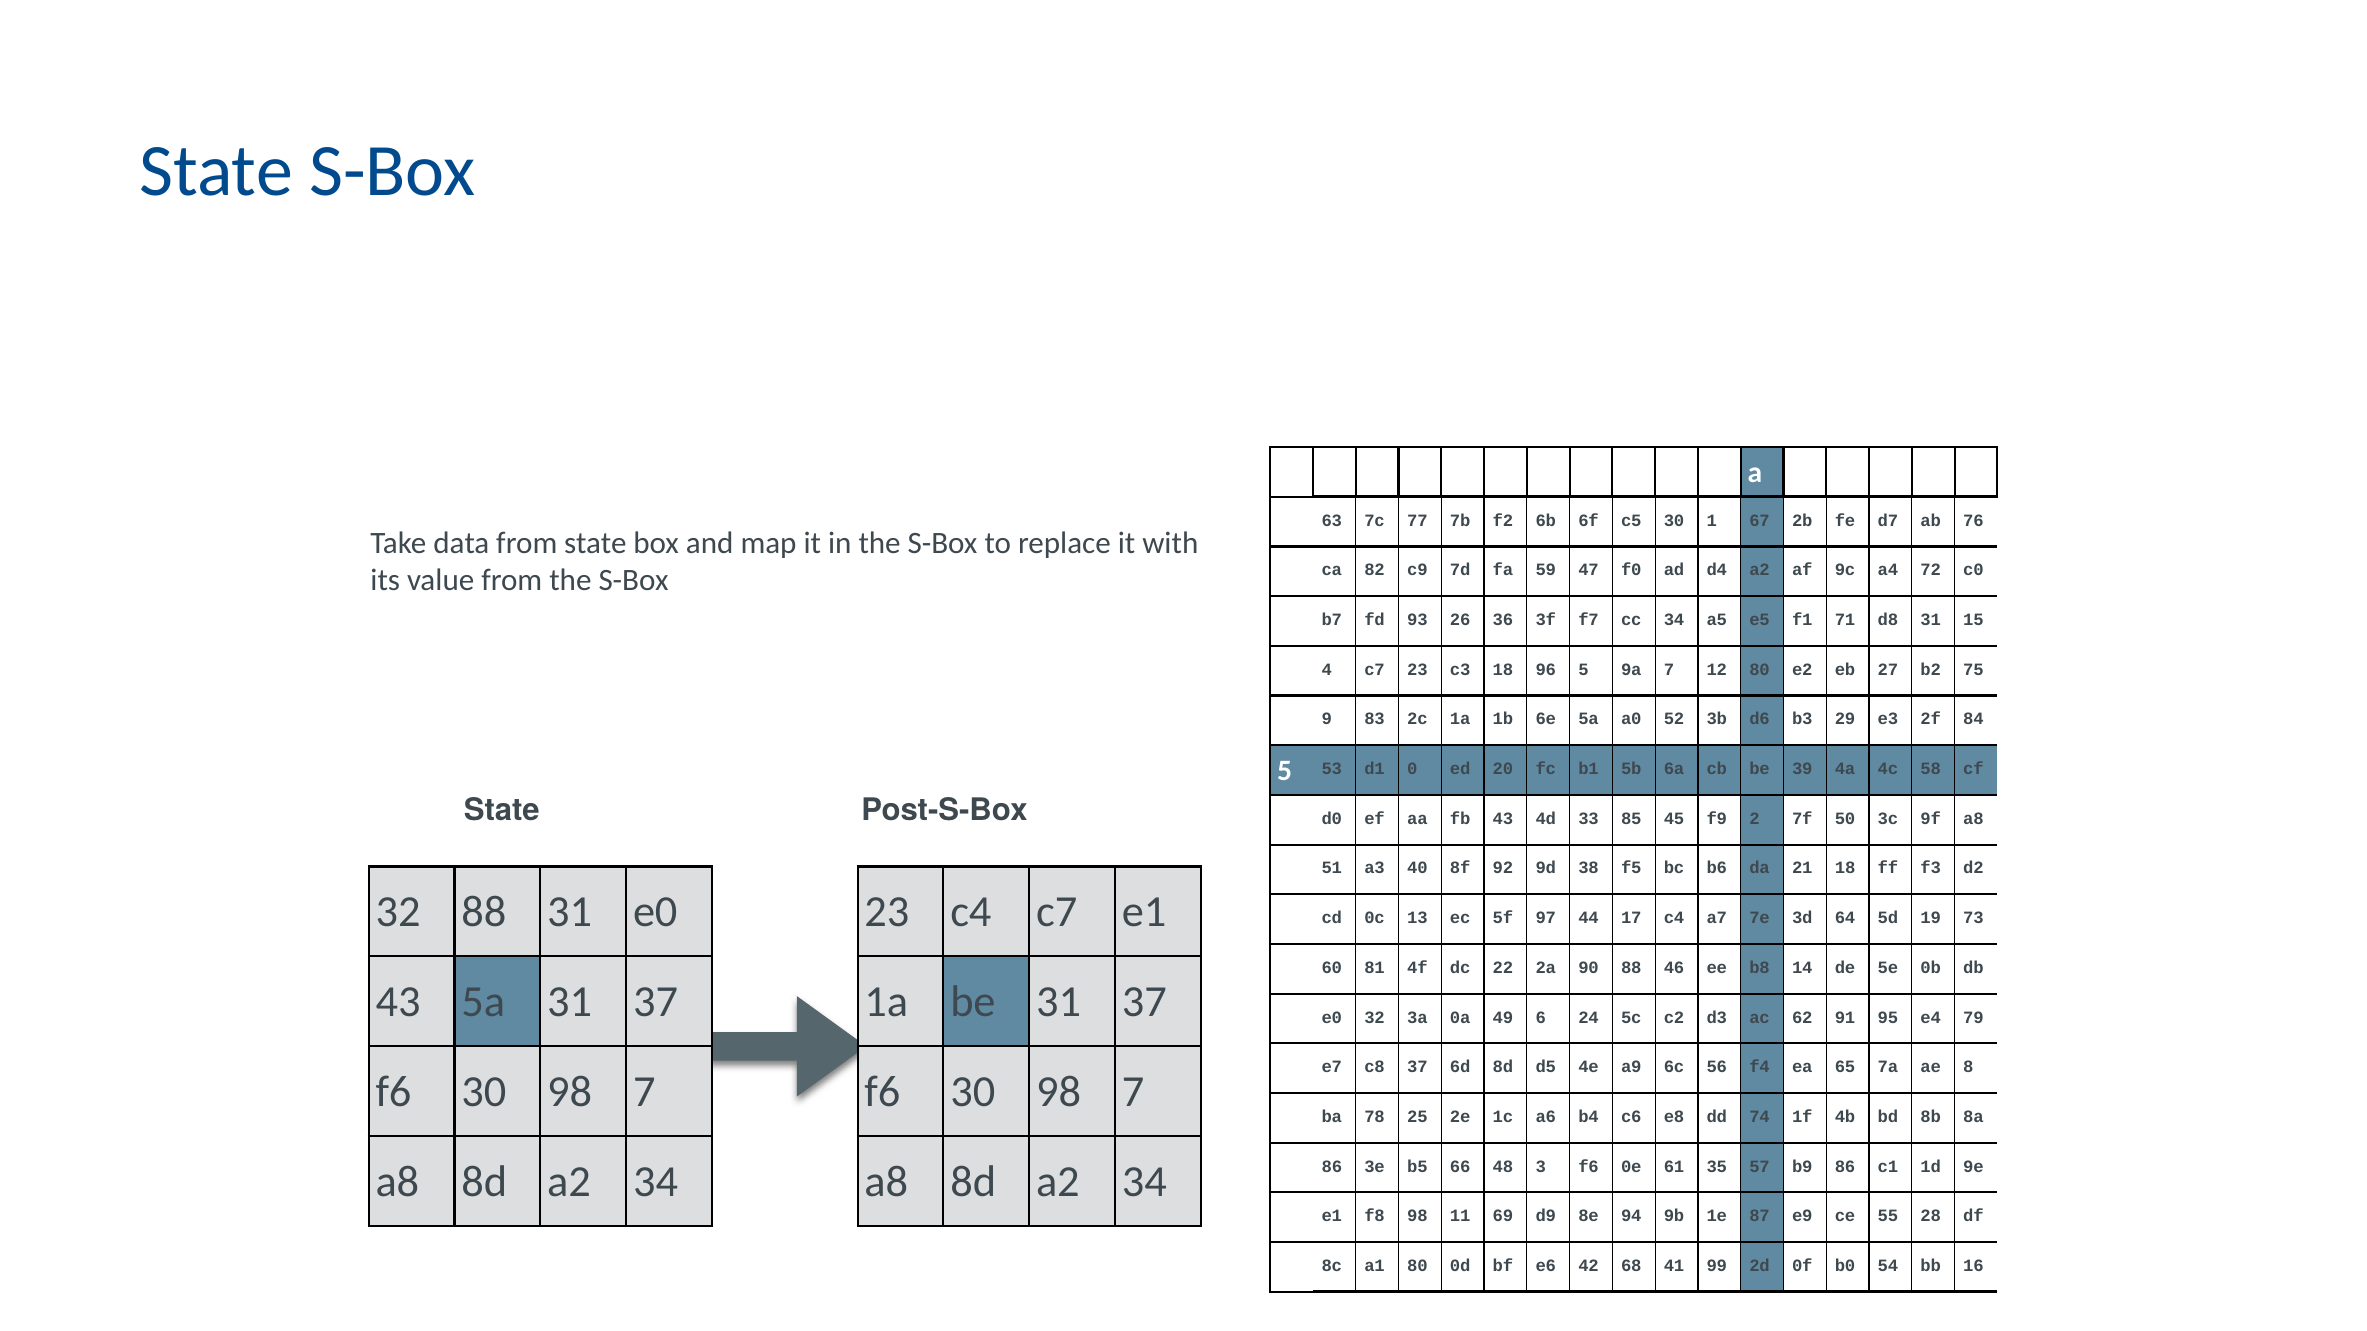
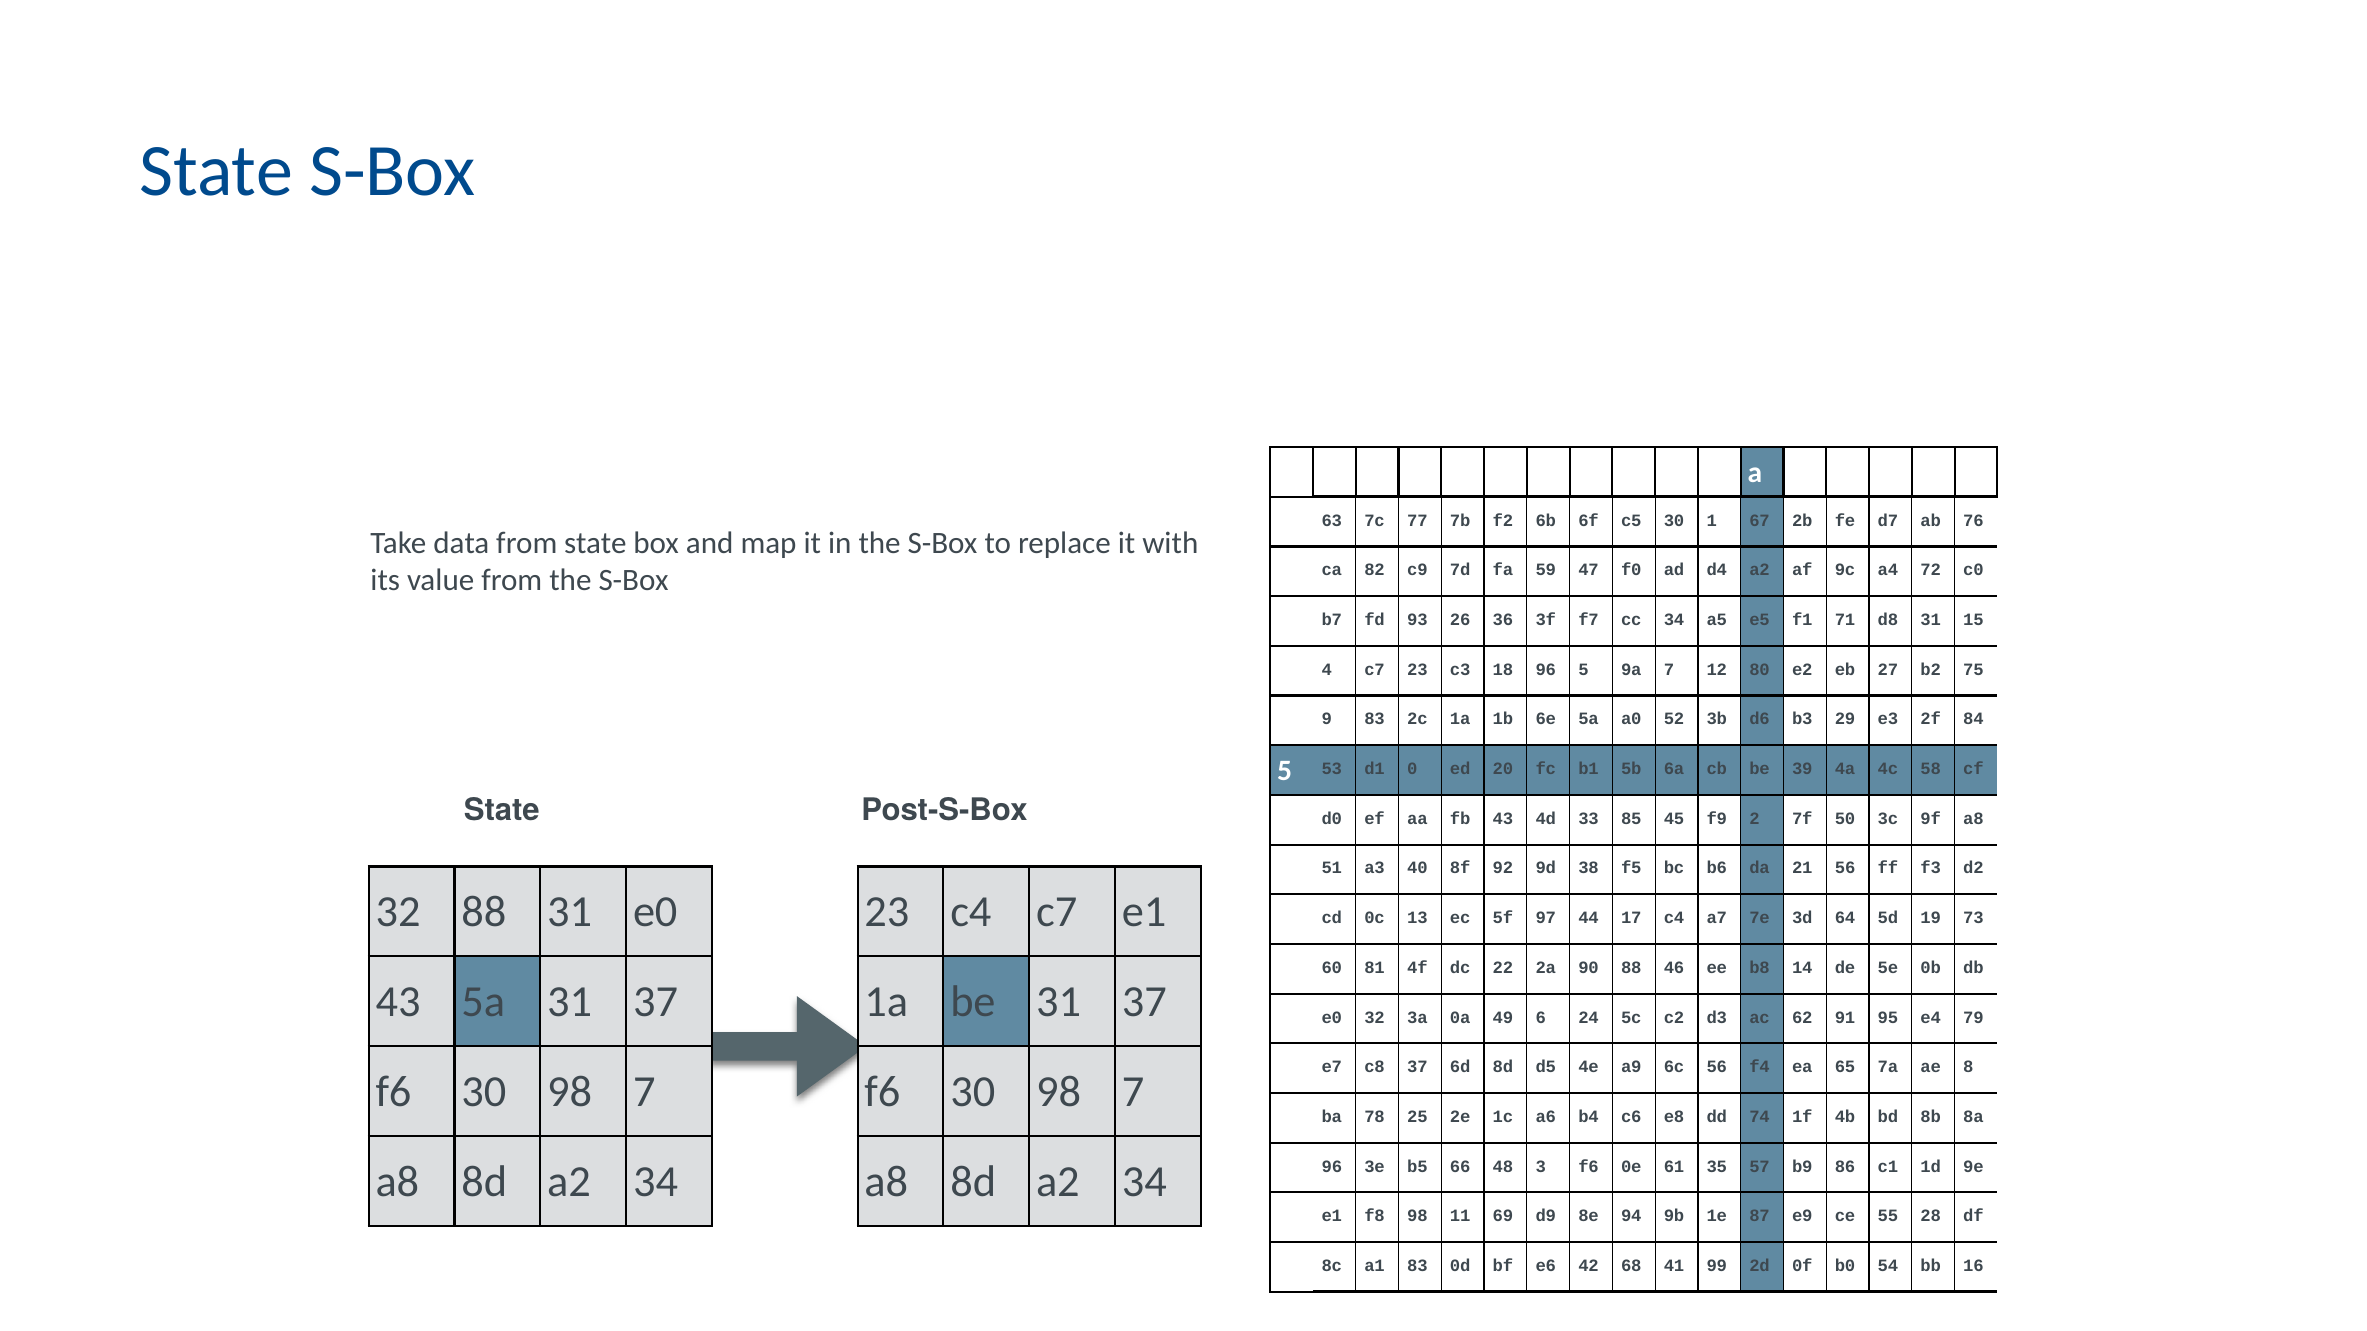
21 18: 18 -> 56
d 86: 86 -> 96
a1 80: 80 -> 83
